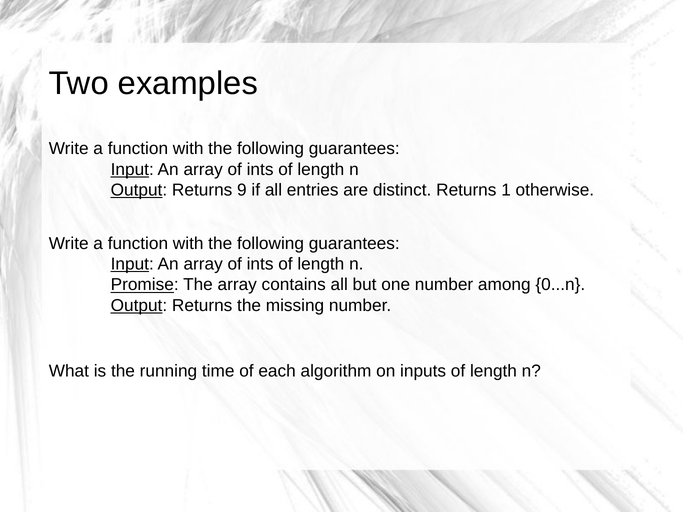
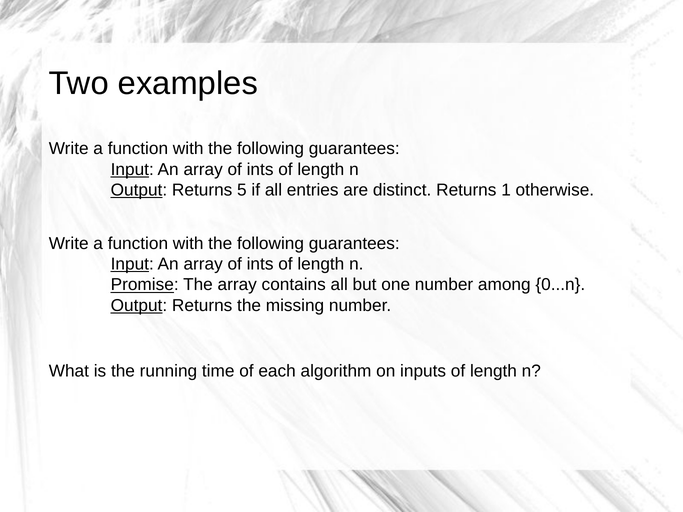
9: 9 -> 5
